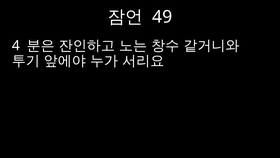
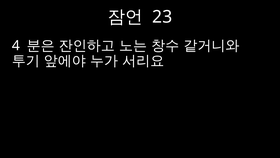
49: 49 -> 23
